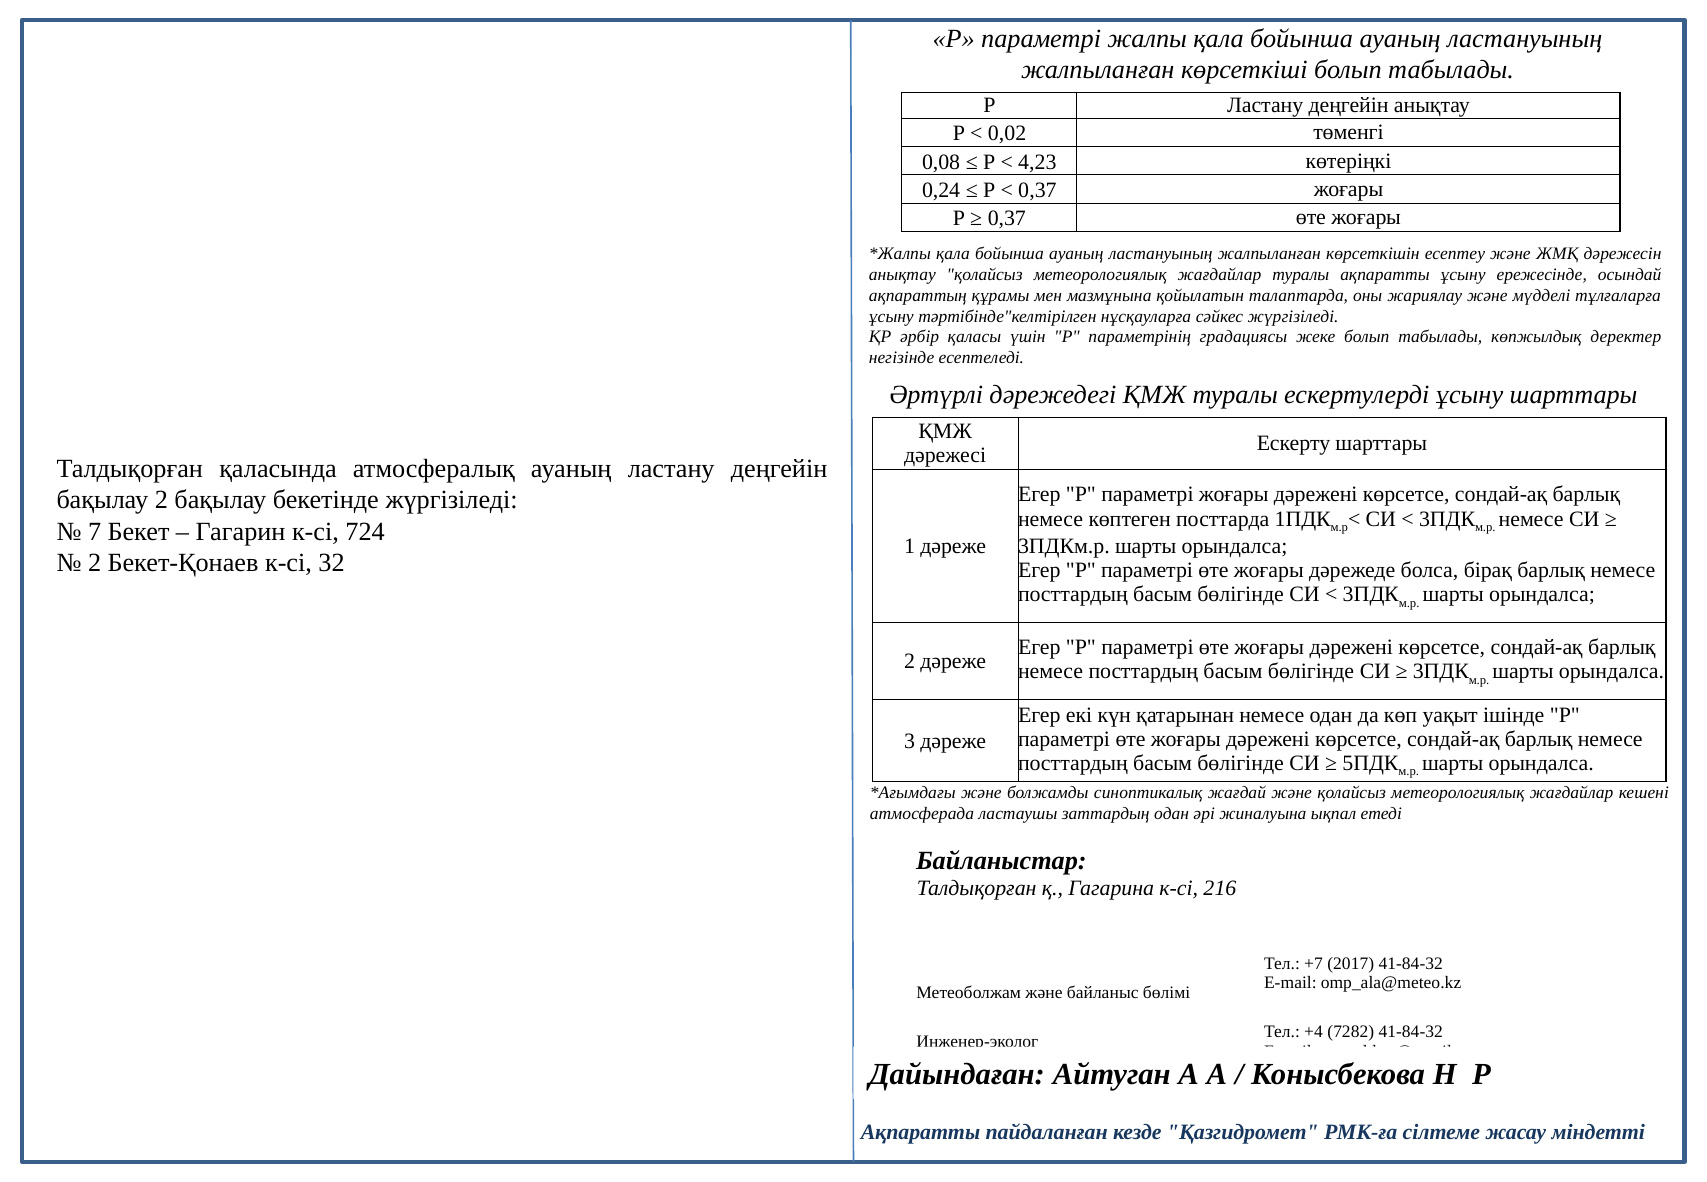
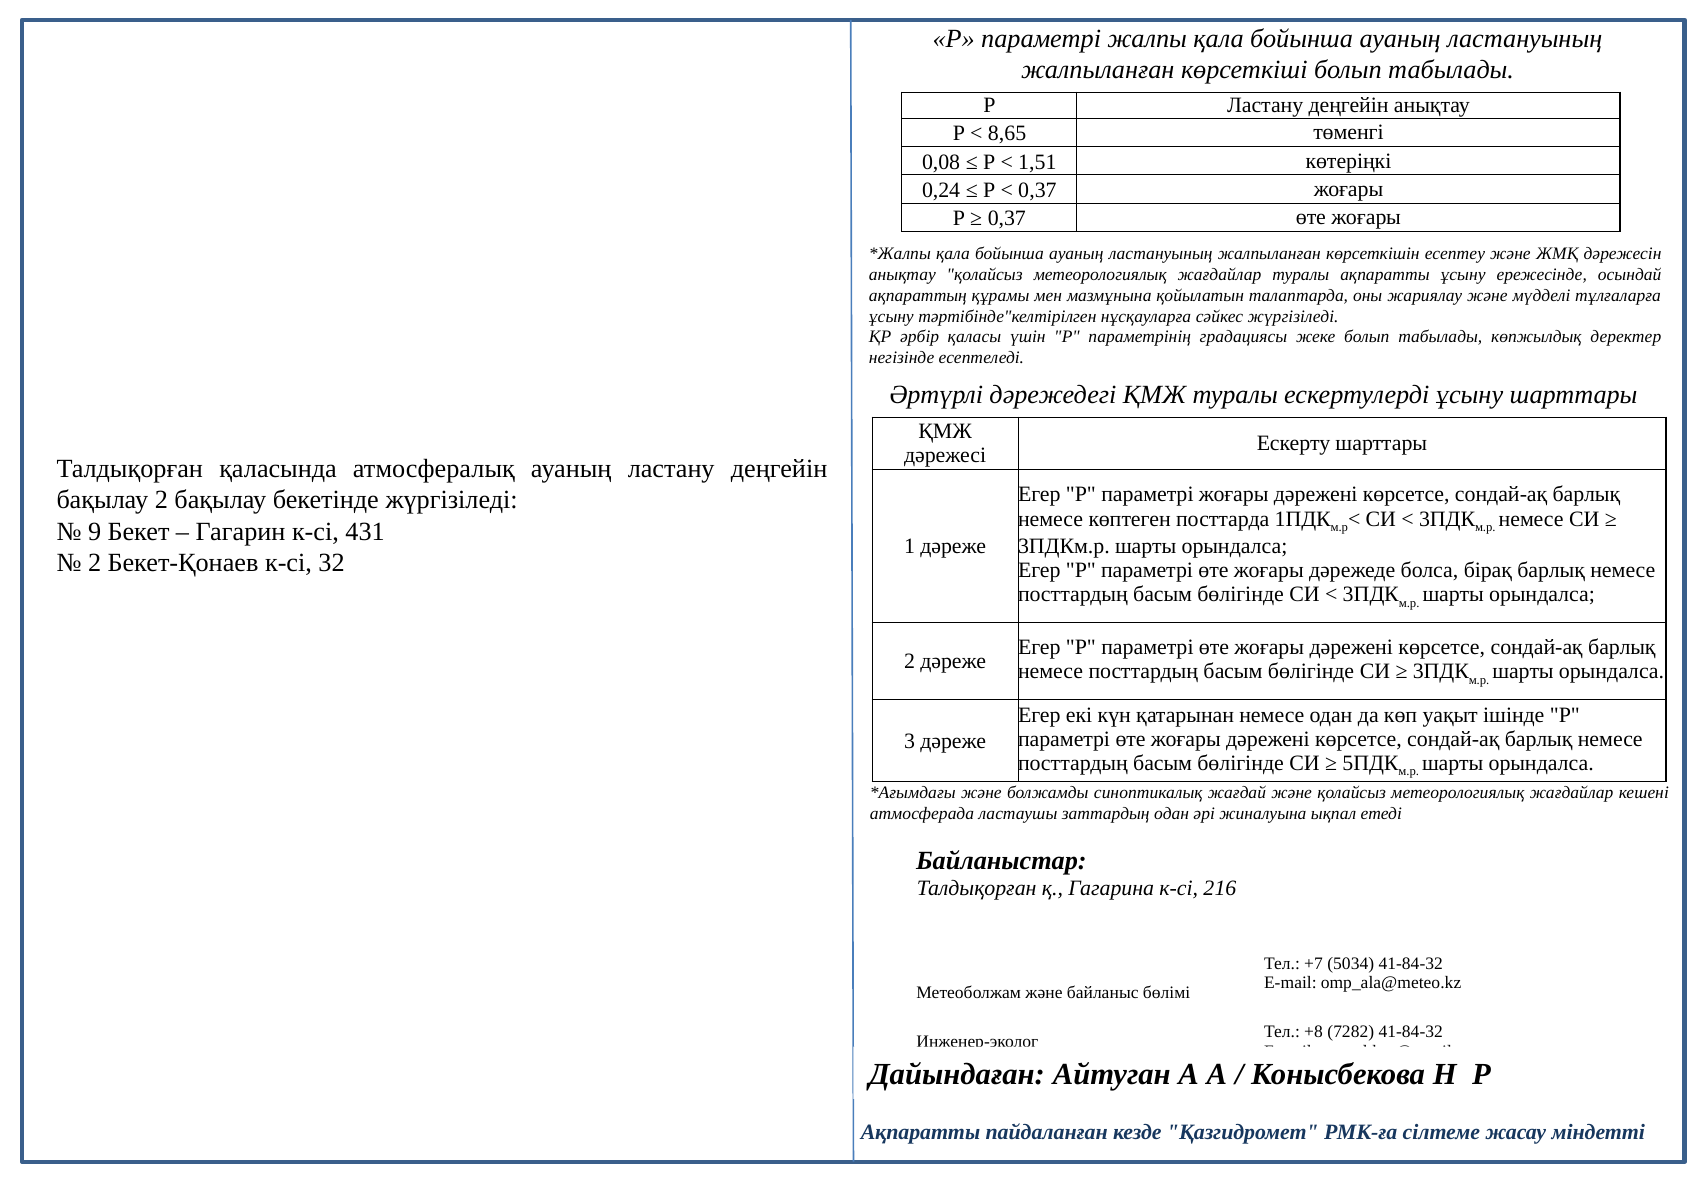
0,02: 0,02 -> 8,65
4,23: 4,23 -> 1,51
7: 7 -> 9
724: 724 -> 431
2017: 2017 -> 5034
+4: +4 -> +8
